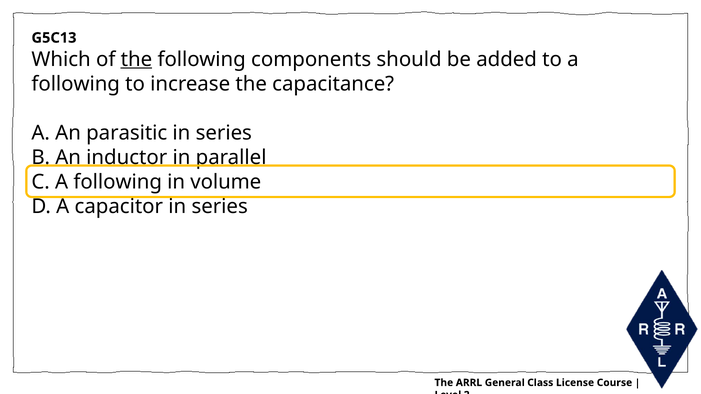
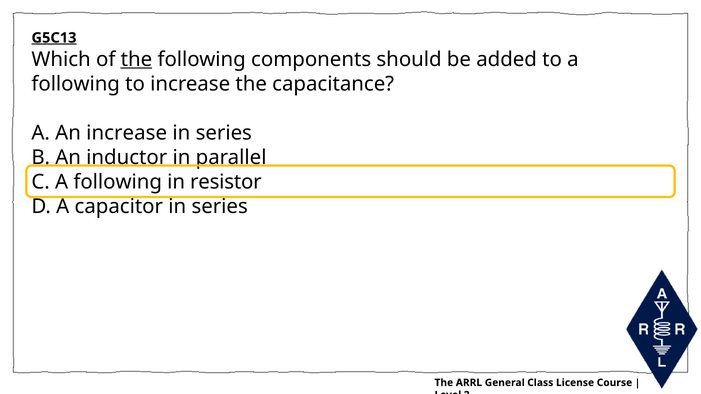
G5C13 underline: none -> present
An parasitic: parasitic -> increase
volume: volume -> resistor
